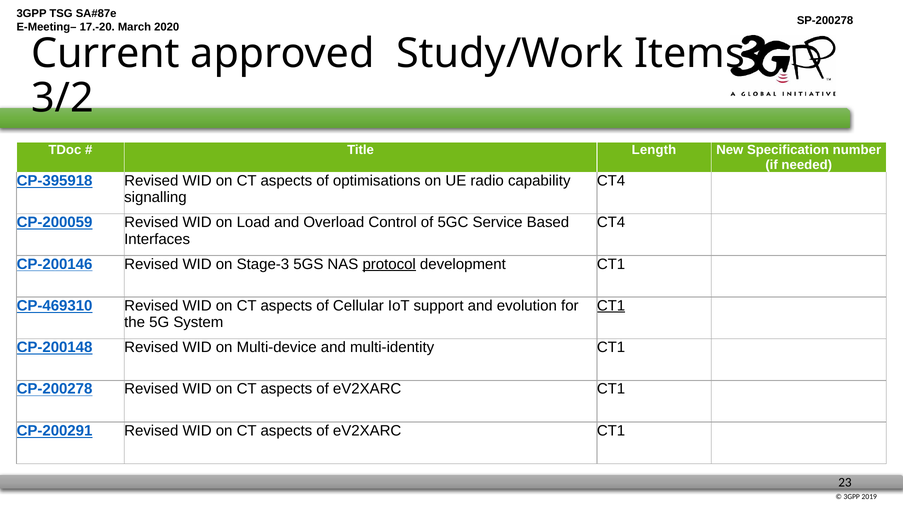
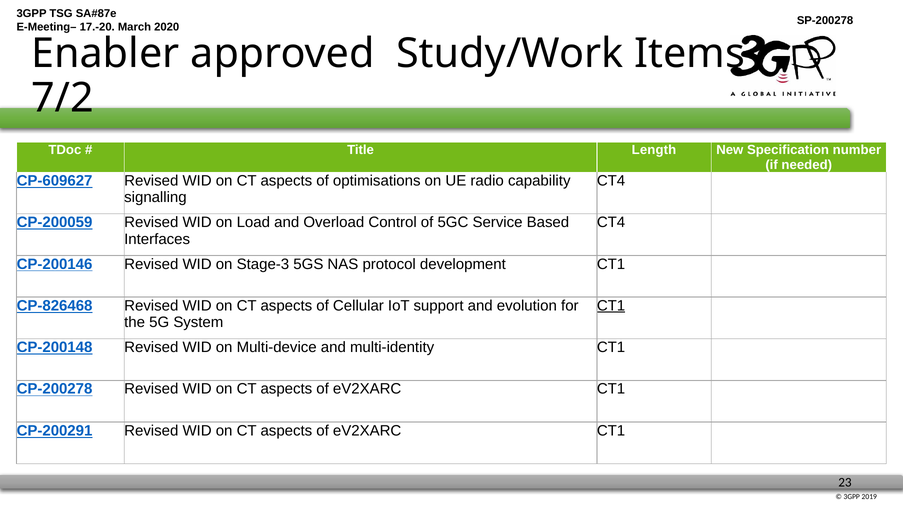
Current: Current -> Enabler
3/2: 3/2 -> 7/2
CP-395918: CP-395918 -> CP-609627
protocol underline: present -> none
CP-469310: CP-469310 -> CP-826468
